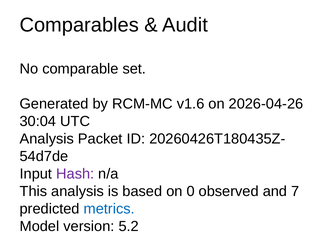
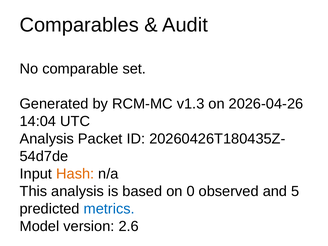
v1.6: v1.6 -> v1.3
30:04: 30:04 -> 14:04
Hash colour: purple -> orange
7: 7 -> 5
5.2: 5.2 -> 2.6
